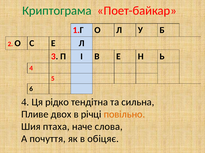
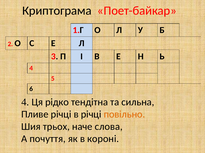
Криптограма colour: green -> black
Пливе двох: двох -> річці
птаха: птаха -> трьох
обіцяє: обіцяє -> короні
